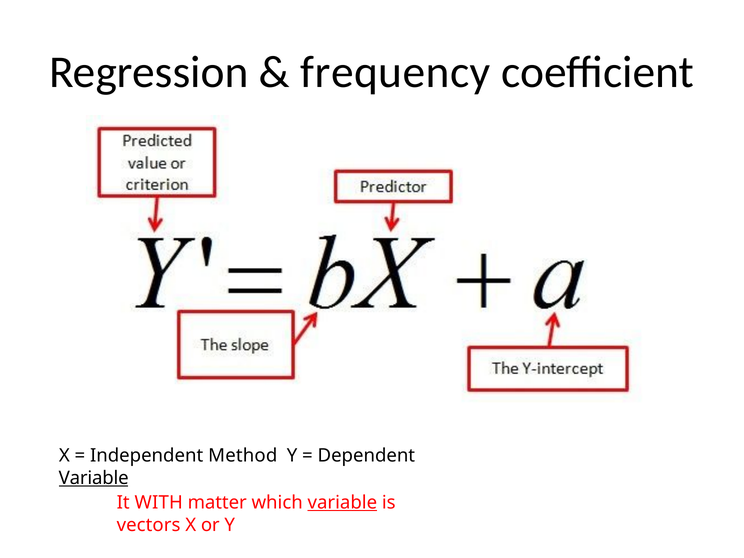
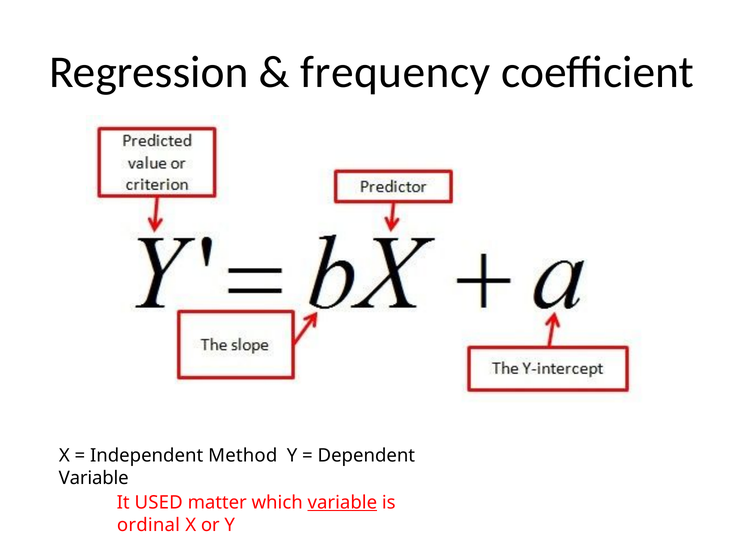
Variable at (94, 478) underline: present -> none
WITH: WITH -> USED
vectors: vectors -> ordinal
